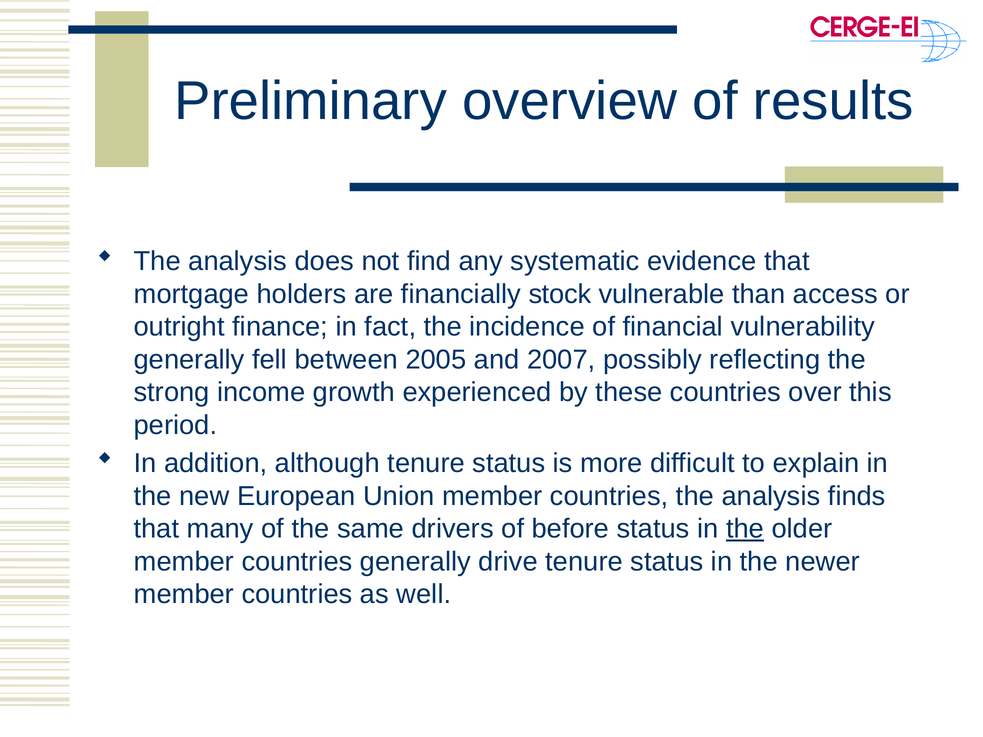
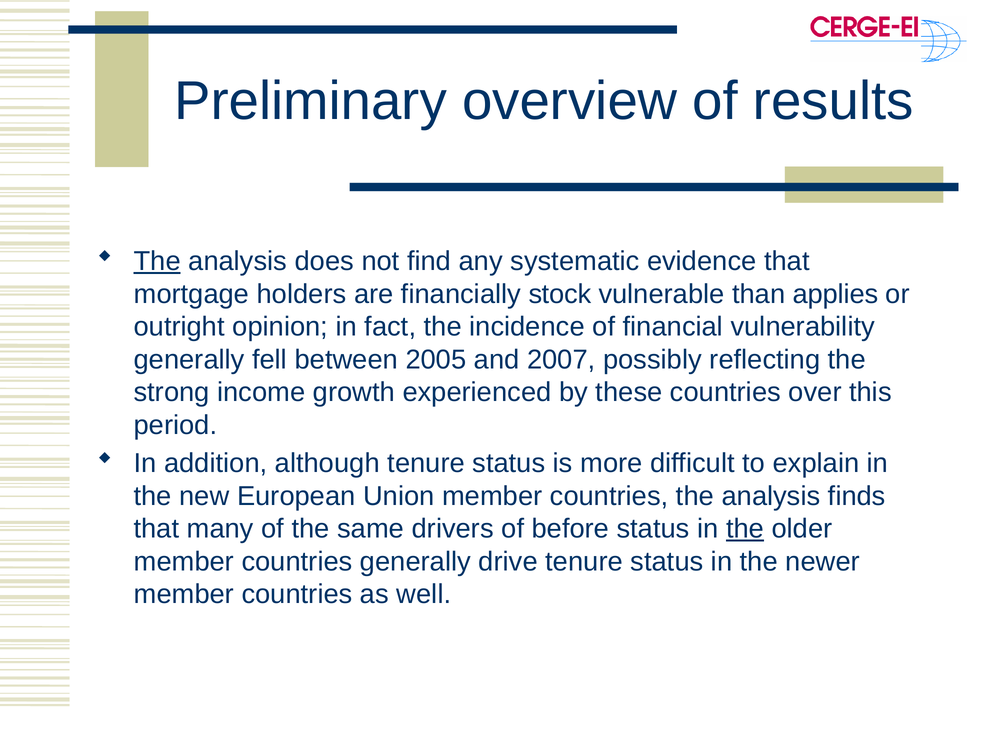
The at (157, 261) underline: none -> present
access: access -> applies
finance: finance -> opinion
